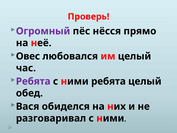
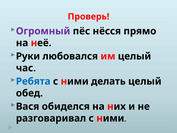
Овес: Овес -> Руки
Ребята at (33, 81) colour: purple -> blue
ними ребята: ребята -> делать
